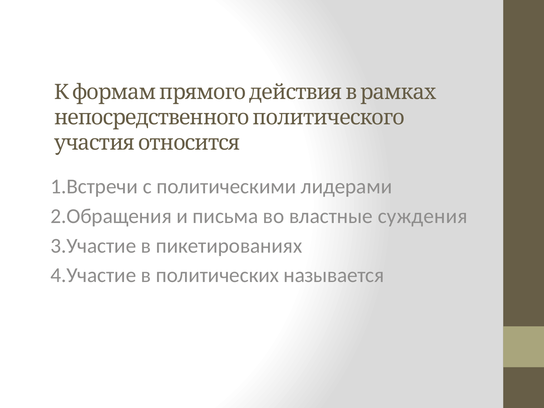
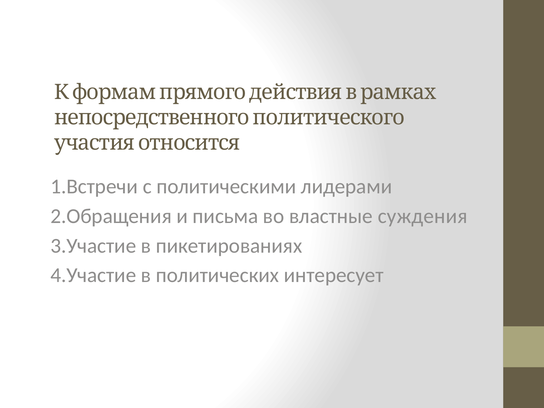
называется: называется -> интересует
